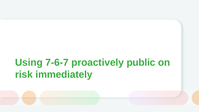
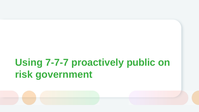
7-6-7: 7-6-7 -> 7-7-7
immediately: immediately -> government
